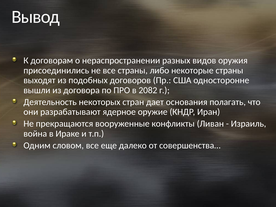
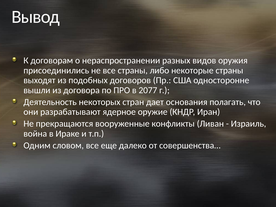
2082: 2082 -> 2077
